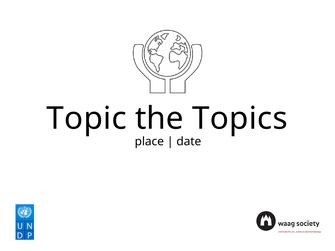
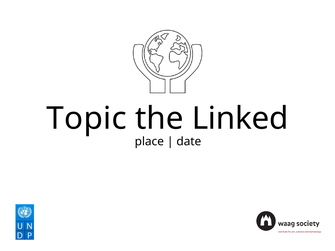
Topics: Topics -> Linked
